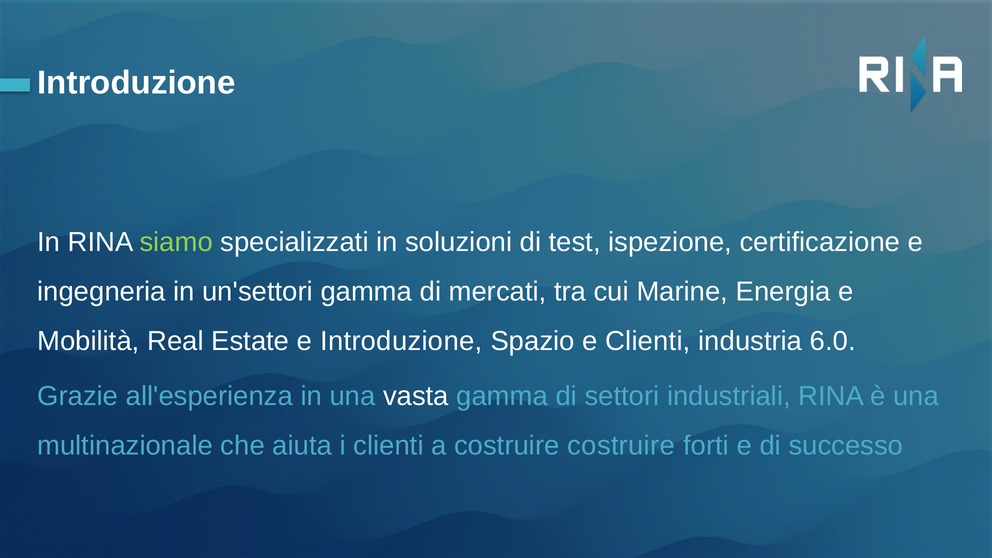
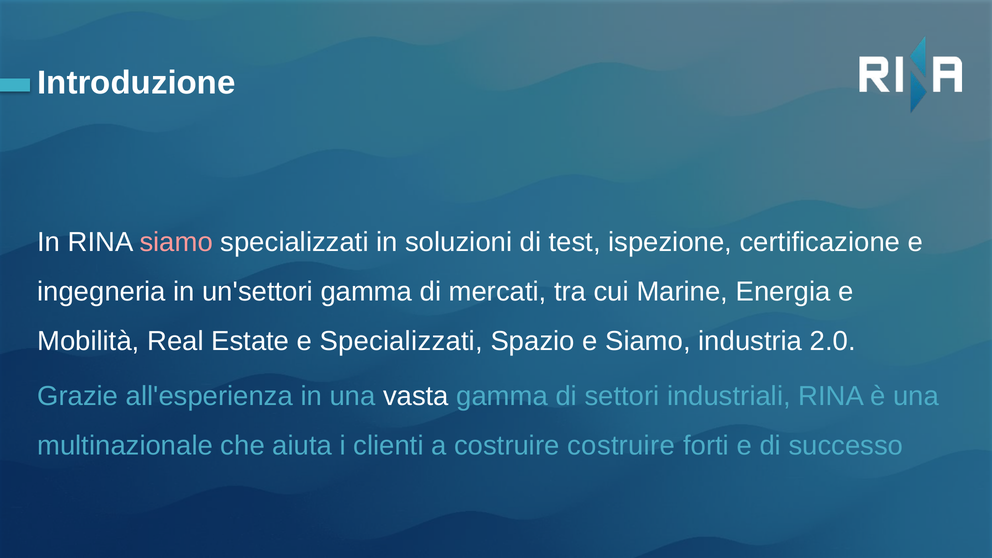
siamo at (176, 242) colour: light green -> pink
e Introduzione: Introduzione -> Specializzati
e Clienti: Clienti -> Siamo
6.0: 6.0 -> 2.0
